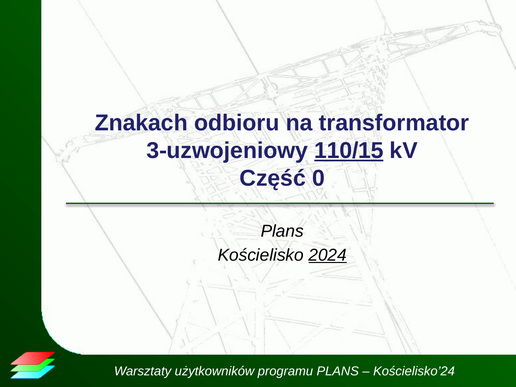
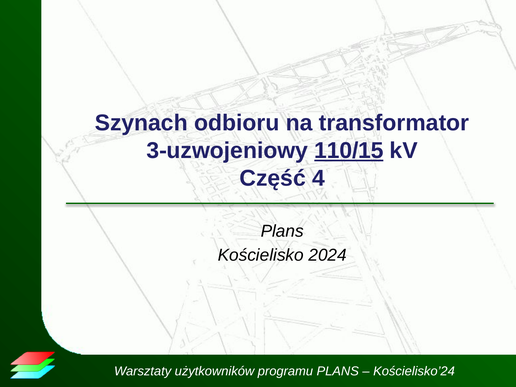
Znakach: Znakach -> Szynach
0: 0 -> 4
2024 underline: present -> none
